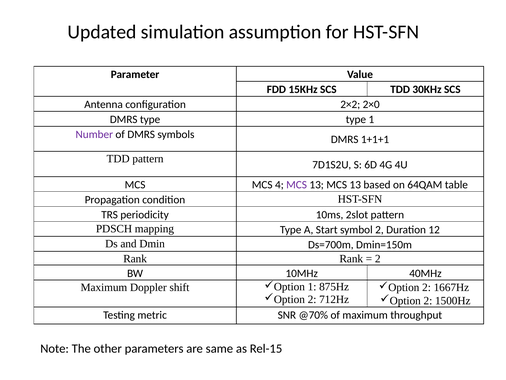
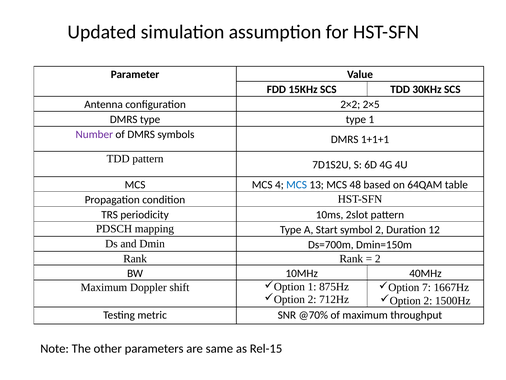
2×0: 2×0 -> 2×5
MCS at (297, 185) colour: purple -> blue
13 MCS 13: 13 -> 48
2 at (427, 287): 2 -> 7
